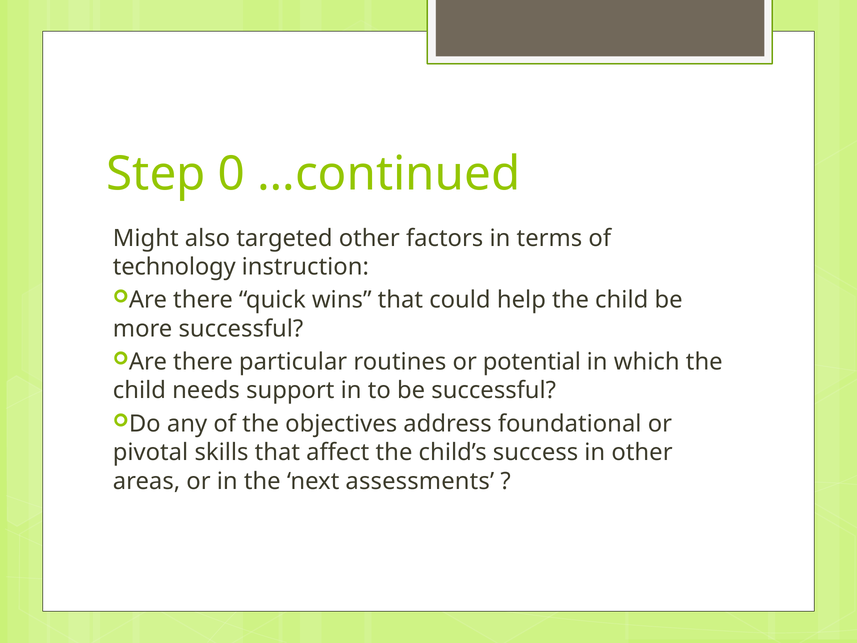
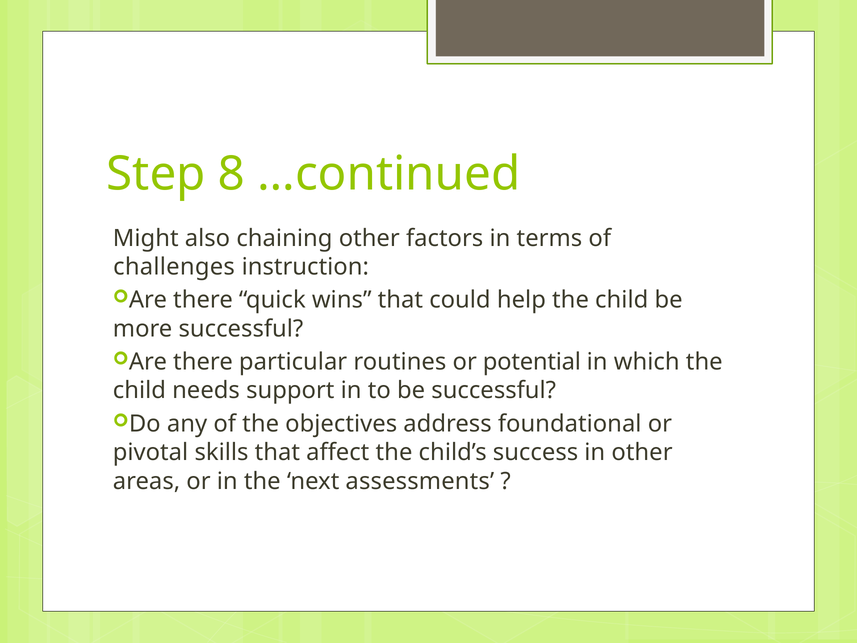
0: 0 -> 8
targeted: targeted -> chaining
technology: technology -> challenges
